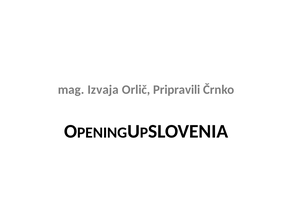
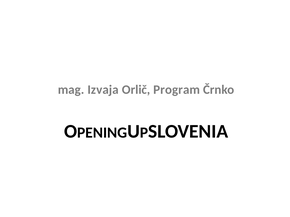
Pripravili: Pripravili -> Program
